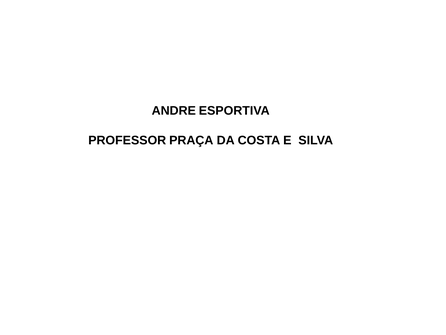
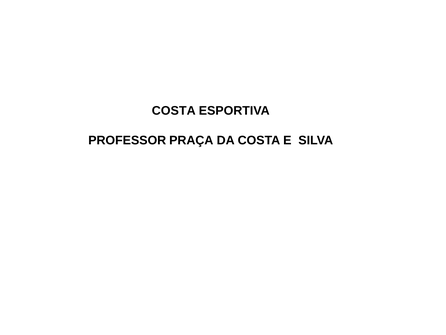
ANDRE at (174, 111): ANDRE -> COSTA
